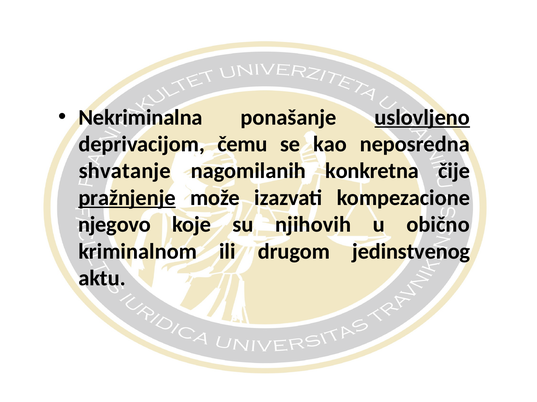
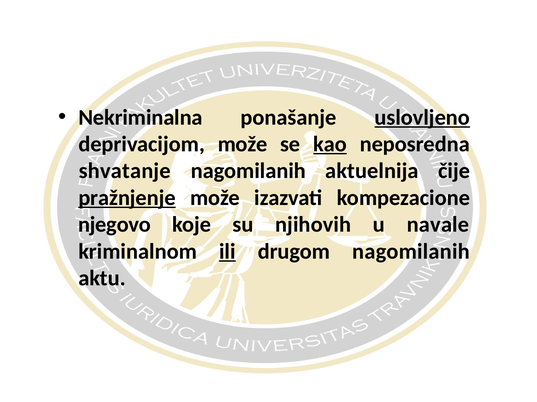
deprivacijom čemu: čemu -> može
kao underline: none -> present
konkretna: konkretna -> aktuelnija
obično: obično -> navale
ili underline: none -> present
drugom jedinstvenog: jedinstvenog -> nagomilanih
